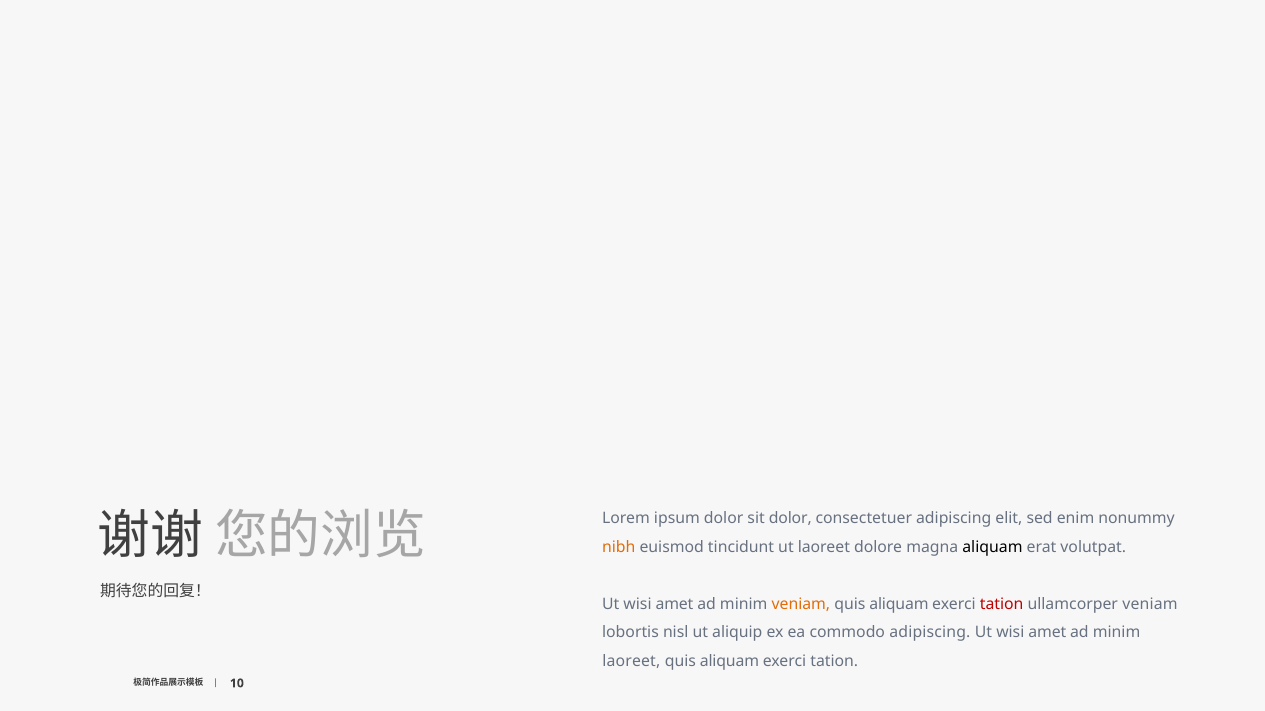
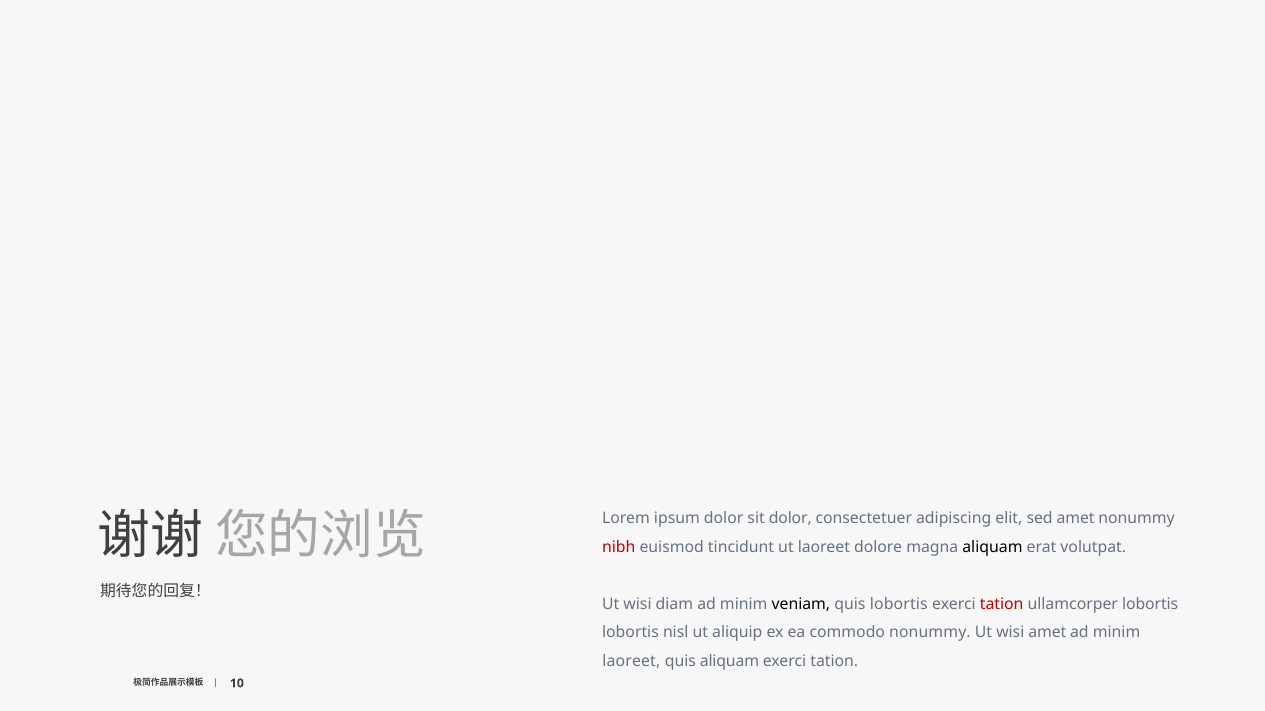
sed enim: enim -> amet
nibh colour: orange -> red
amet at (674, 605): amet -> diam
veniam at (801, 605) colour: orange -> black
aliquam at (899, 605): aliquam -> lobortis
ullamcorper veniam: veniam -> lobortis
commodo adipiscing: adipiscing -> nonummy
